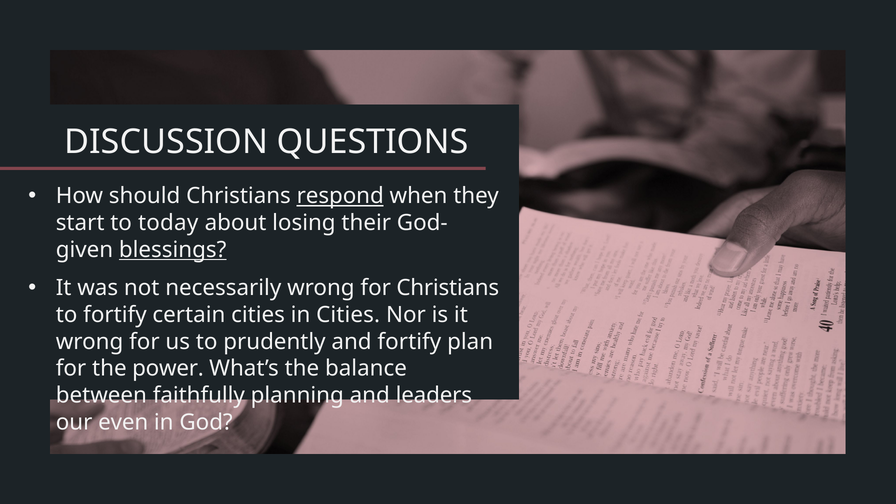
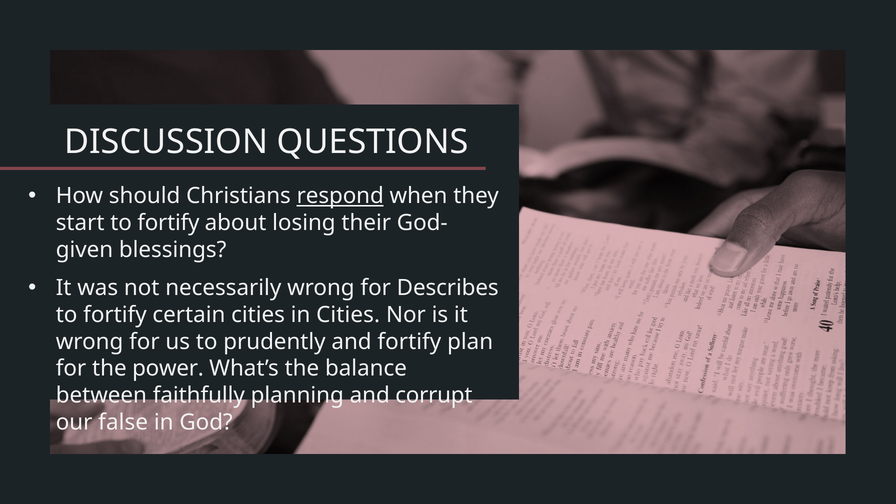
start to today: today -> fortify
blessings underline: present -> none
for Christians: Christians -> Describes
leaders: leaders -> corrupt
even: even -> false
